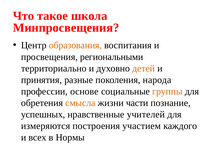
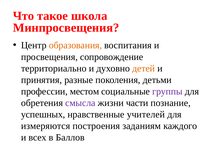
региональными: региональными -> сопровождение
народа: народа -> детьми
основе: основе -> местом
группы colour: orange -> purple
смысла colour: orange -> purple
участием: участием -> заданиям
Нормы: Нормы -> Баллов
